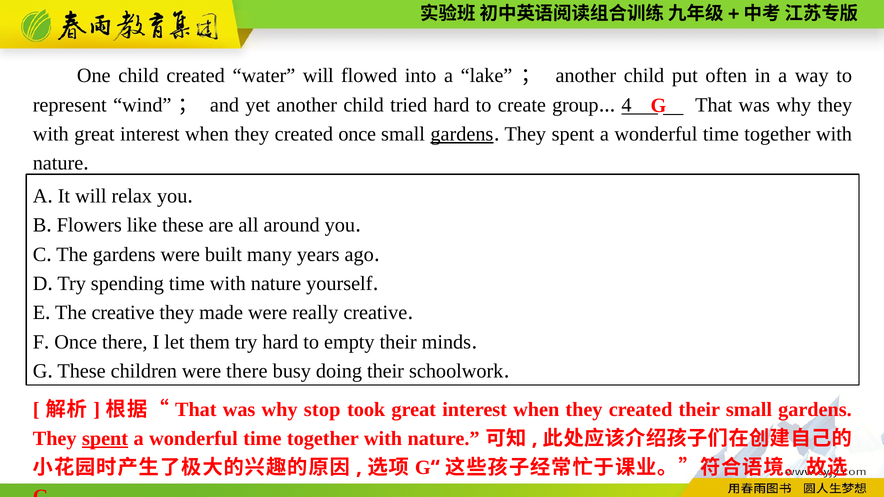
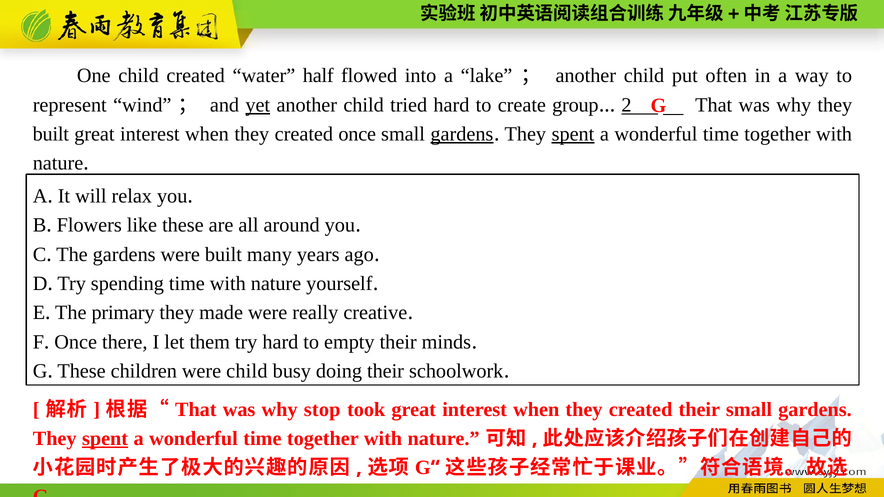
water will: will -> half
yet underline: none -> present
4: 4 -> 2
with at (51, 134): with -> built
spent at (573, 134) underline: none -> present
The creative: creative -> primary
were there: there -> child
